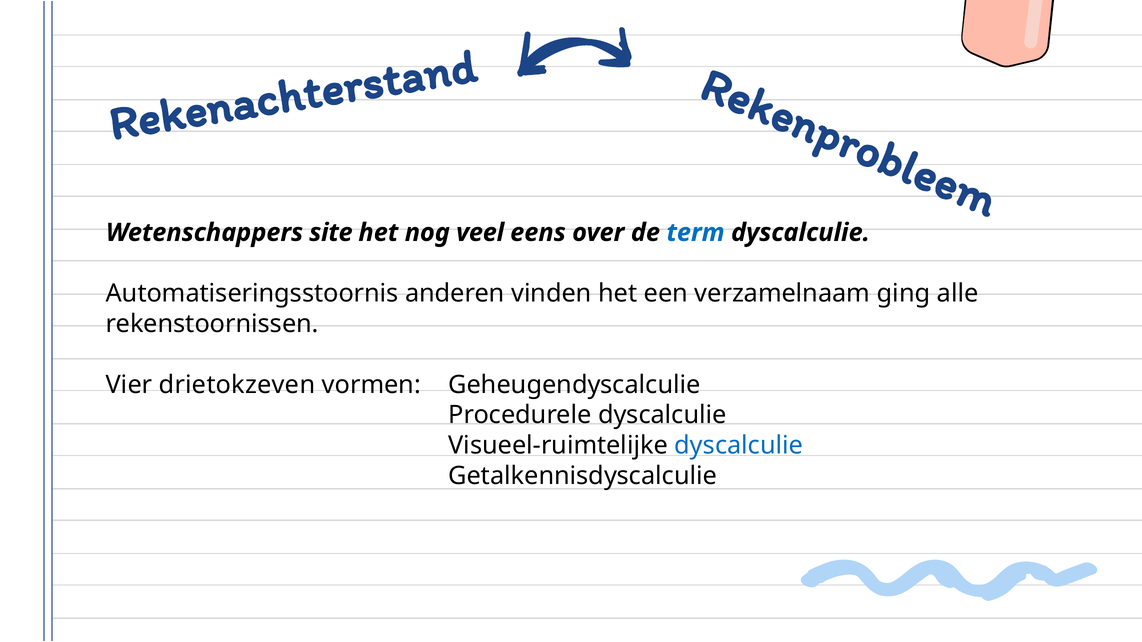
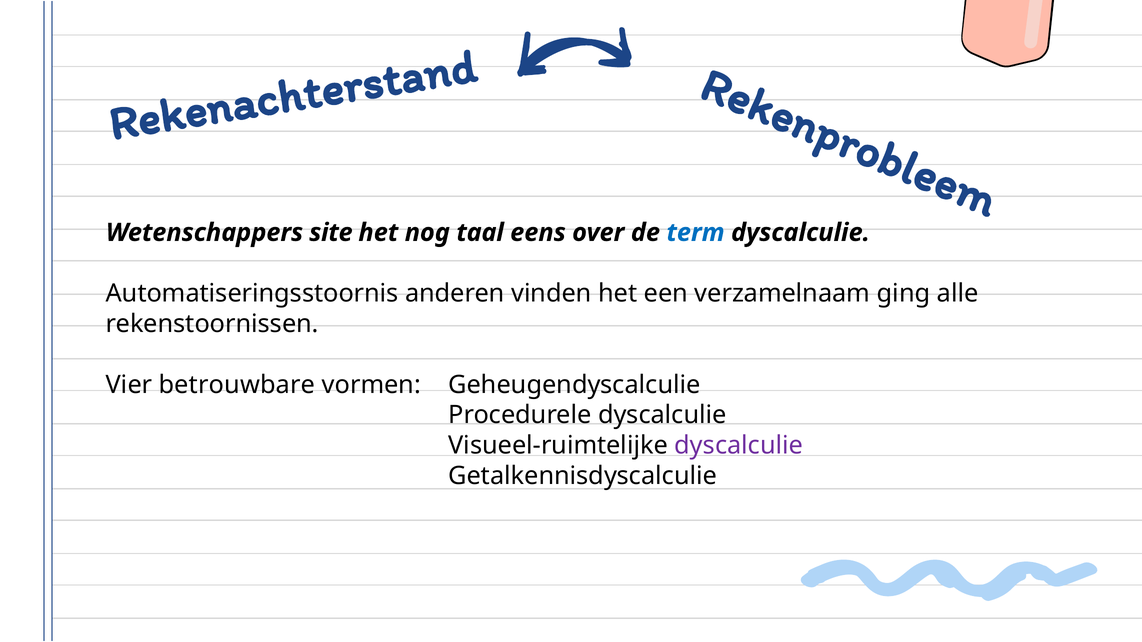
veel: veel -> taal
drietokzeven: drietokzeven -> betrouwbare
dyscalculie at (739, 446) colour: blue -> purple
